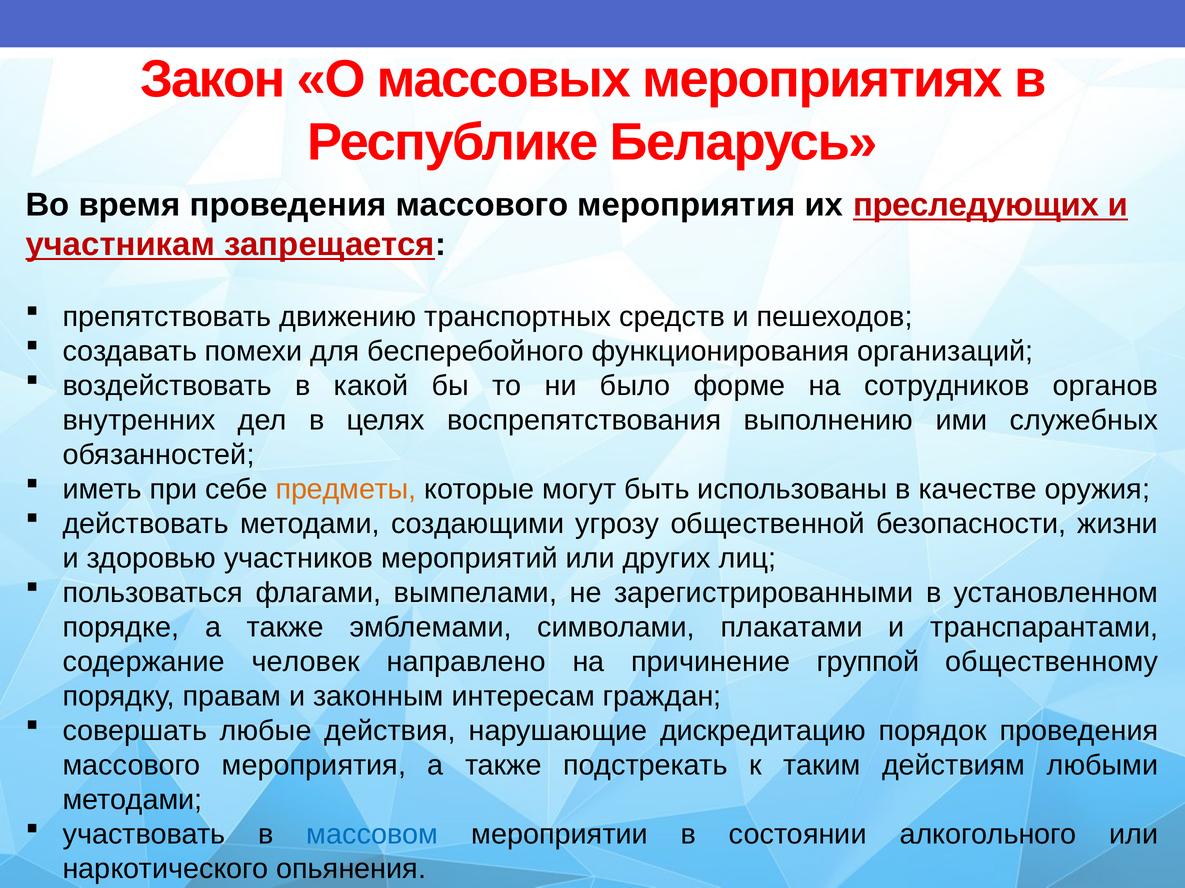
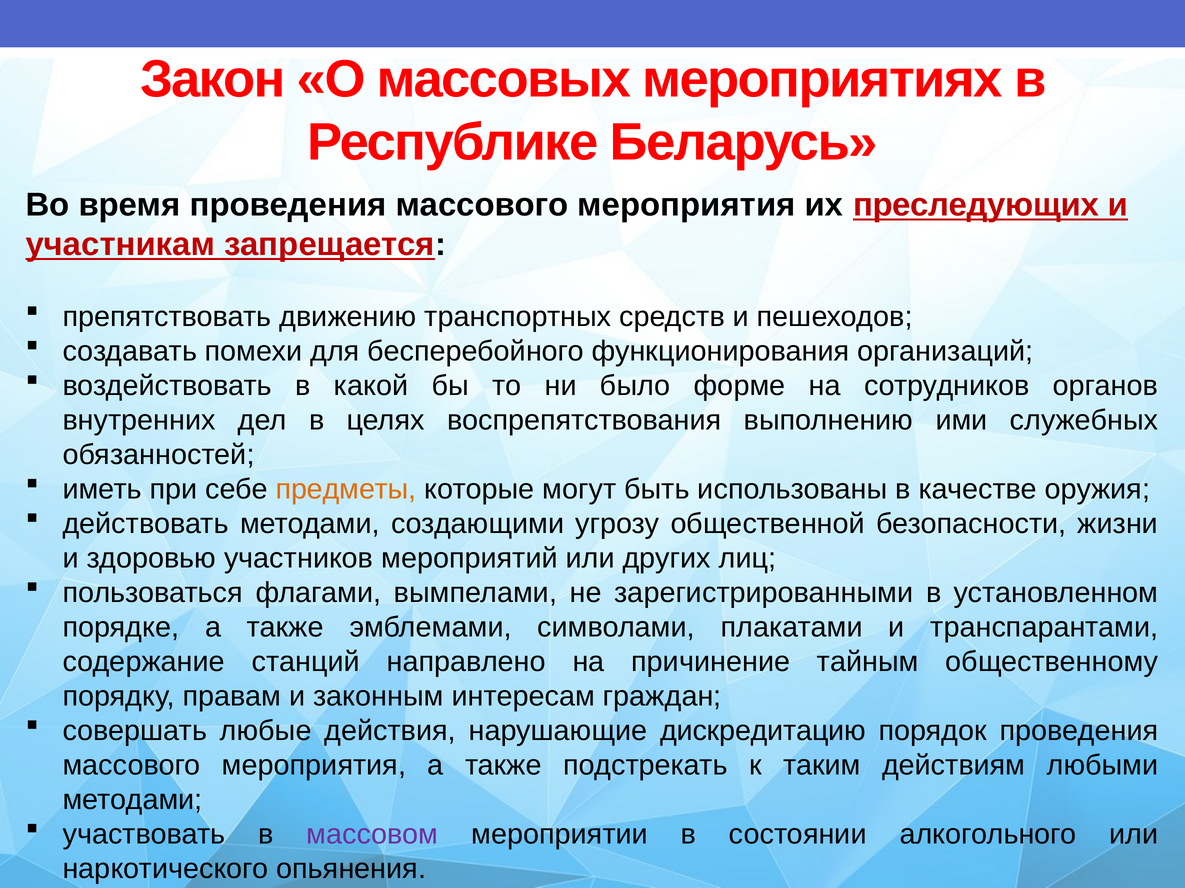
человек: человек -> станций
группой: группой -> тайным
массовом colour: blue -> purple
